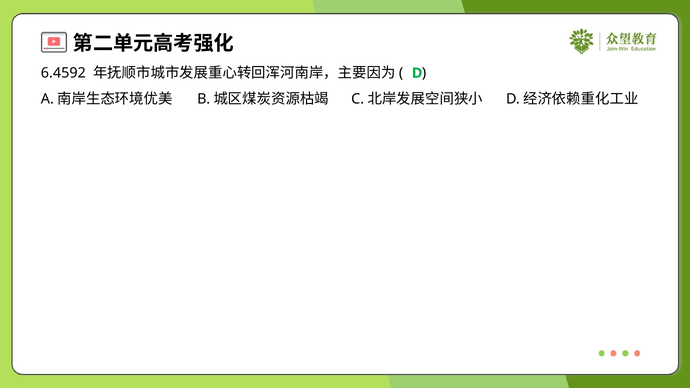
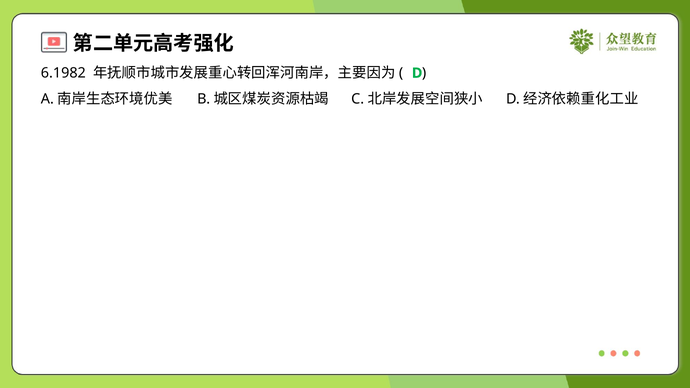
6.4592: 6.4592 -> 6.1982
